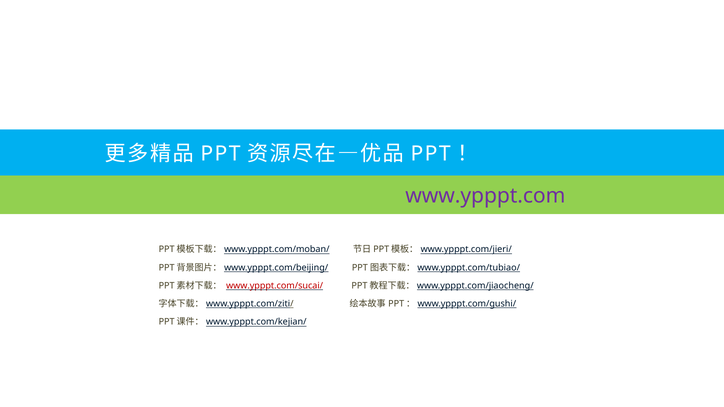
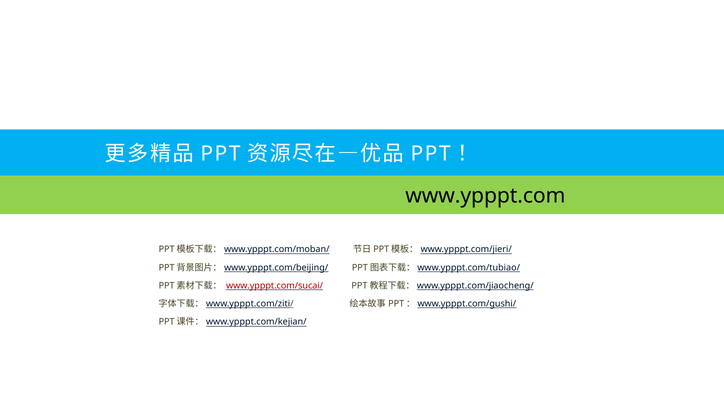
www.ypppt.com colour: purple -> black
